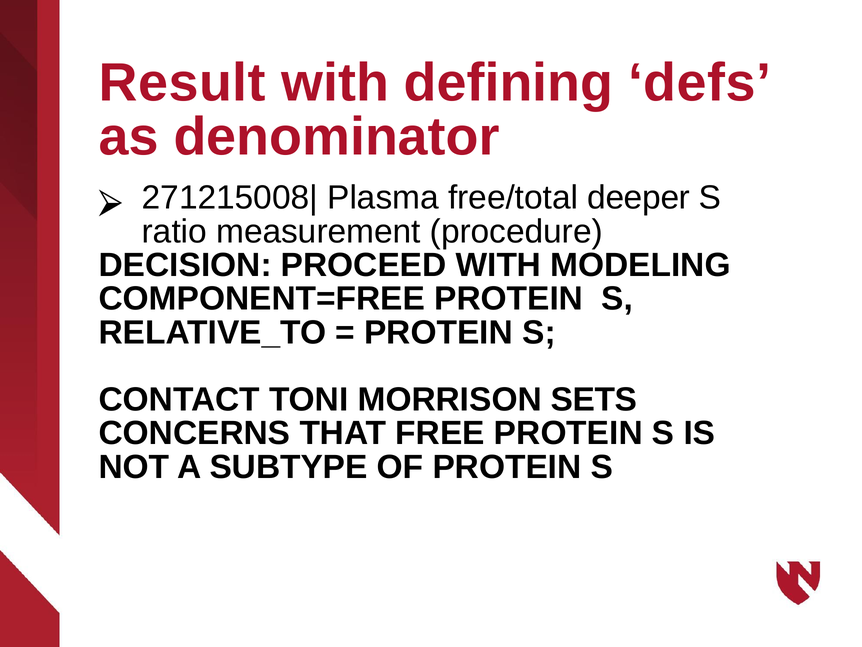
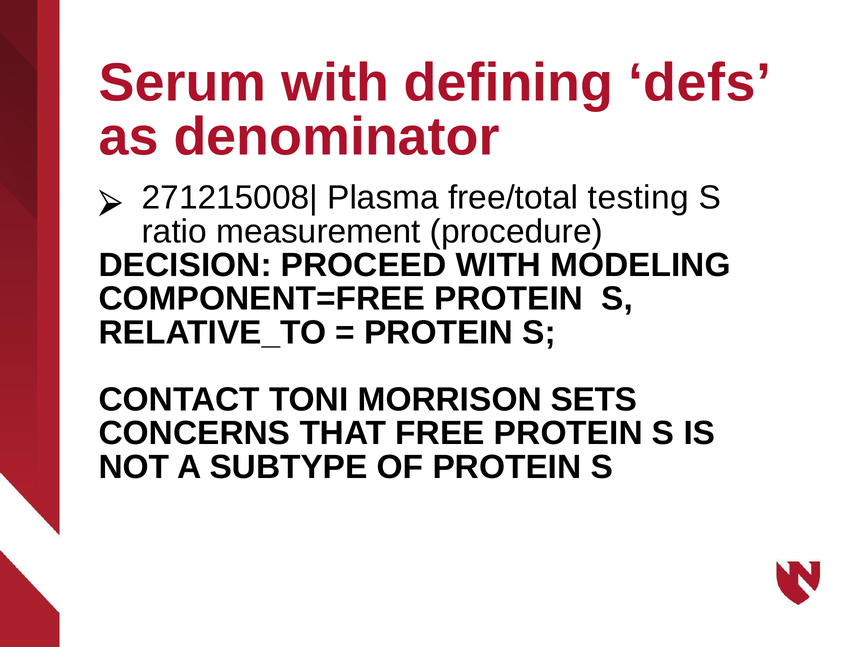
Result: Result -> Serum
deeper: deeper -> testing
